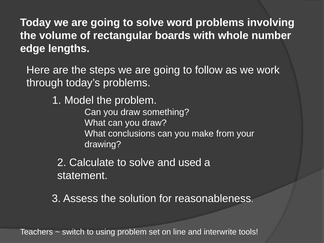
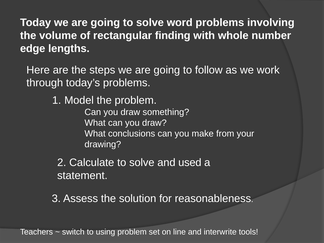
boards: boards -> finding
